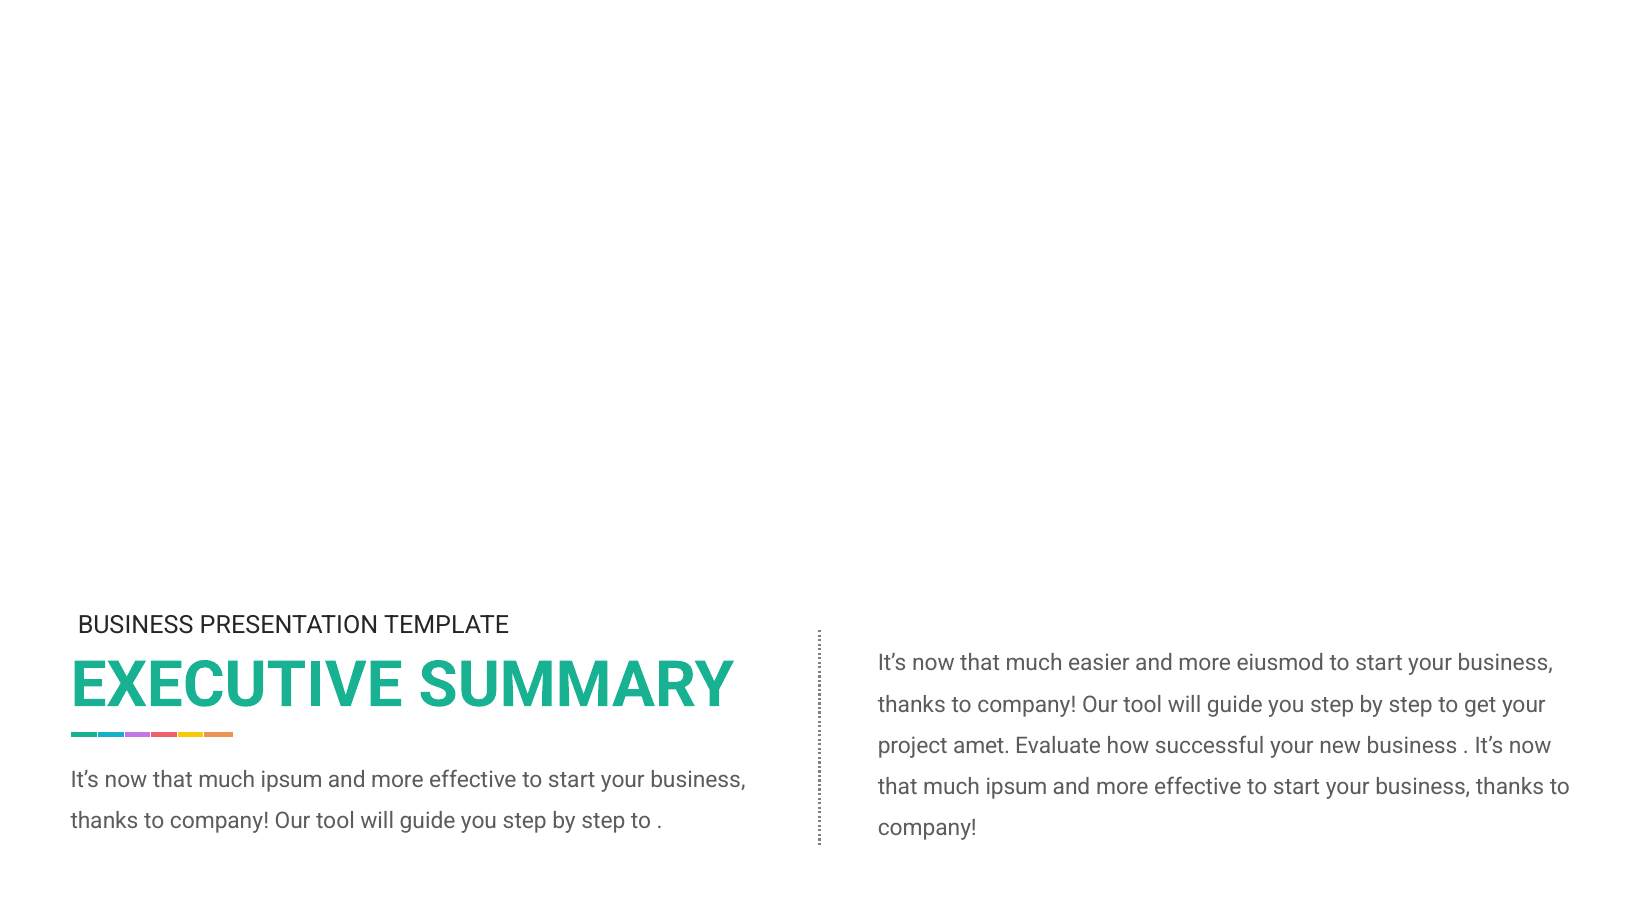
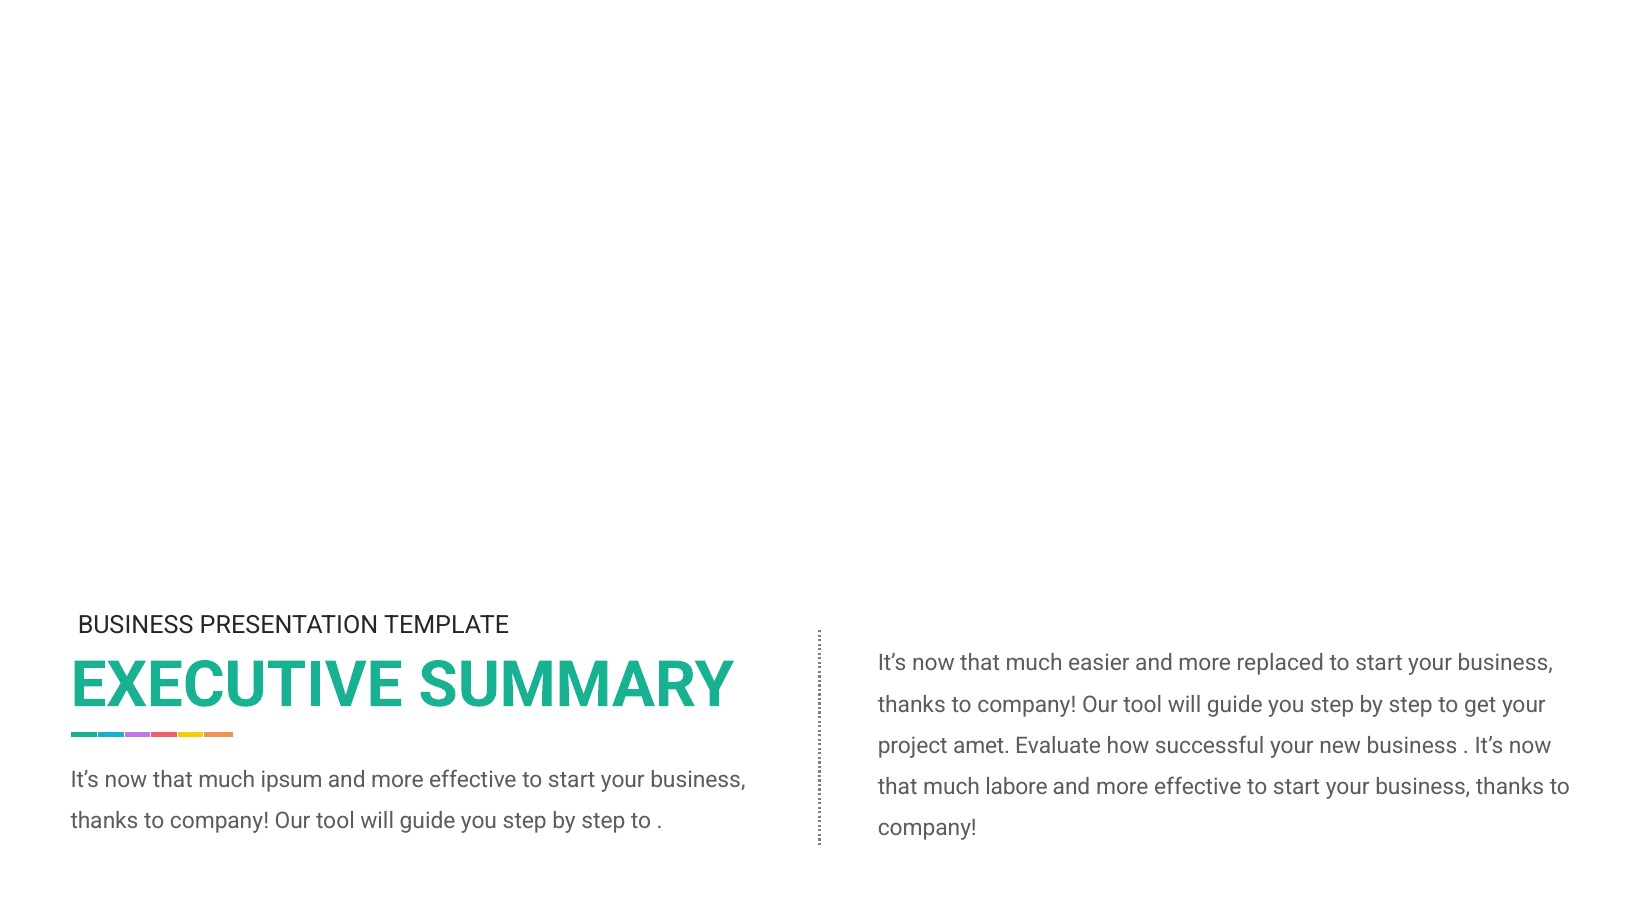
eiusmod: eiusmod -> replaced
ipsum at (1017, 787): ipsum -> labore
